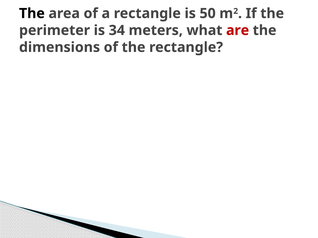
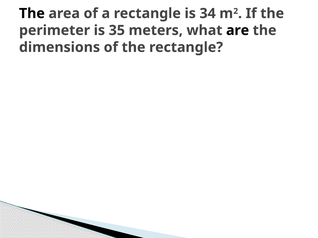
50: 50 -> 34
34: 34 -> 35
are colour: red -> black
